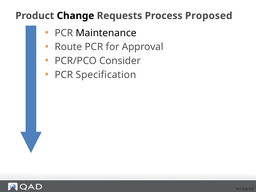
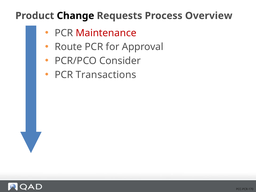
Proposed: Proposed -> Overview
Maintenance colour: black -> red
Specification: Specification -> Transactions
